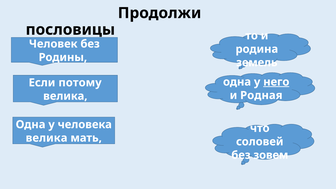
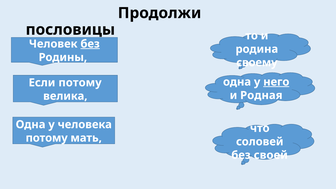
без at (90, 44) underline: none -> present
земель: земель -> своему
велика at (47, 138): велика -> потому
зовем: зовем -> своей
